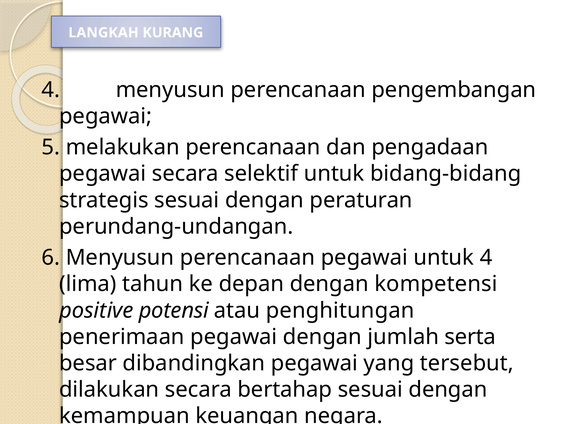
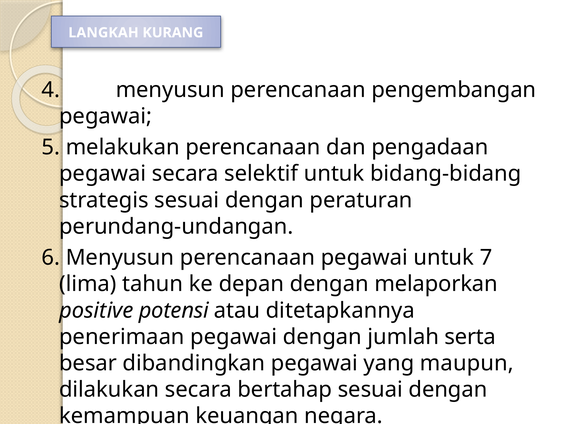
untuk 4: 4 -> 7
kompetensi: kompetensi -> melaporkan
penghitungan: penghitungan -> ditetapkannya
tersebut: tersebut -> maupun
